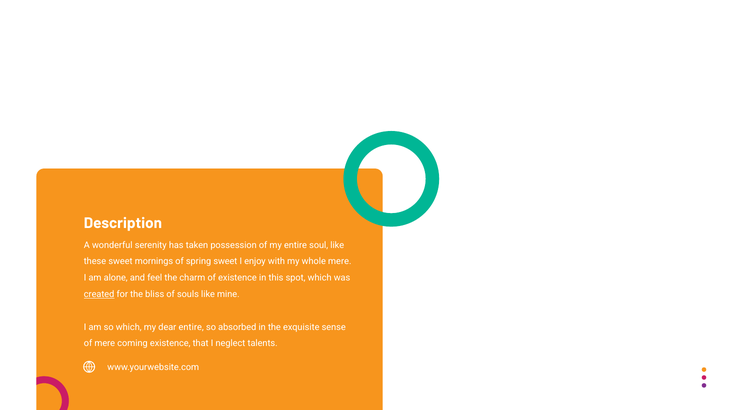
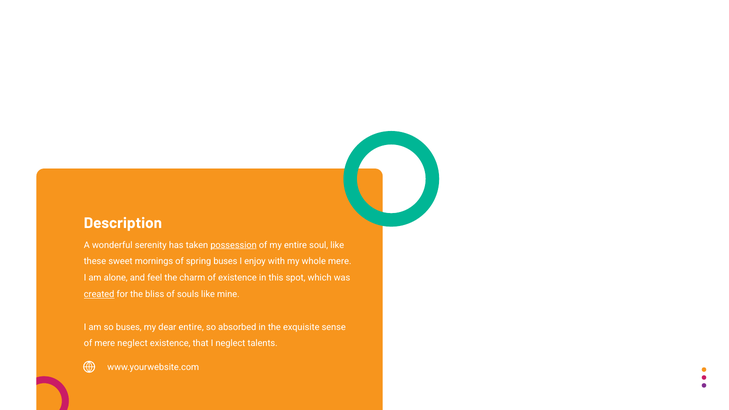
possession underline: none -> present
spring sweet: sweet -> buses
so which: which -> buses
mere coming: coming -> neglect
